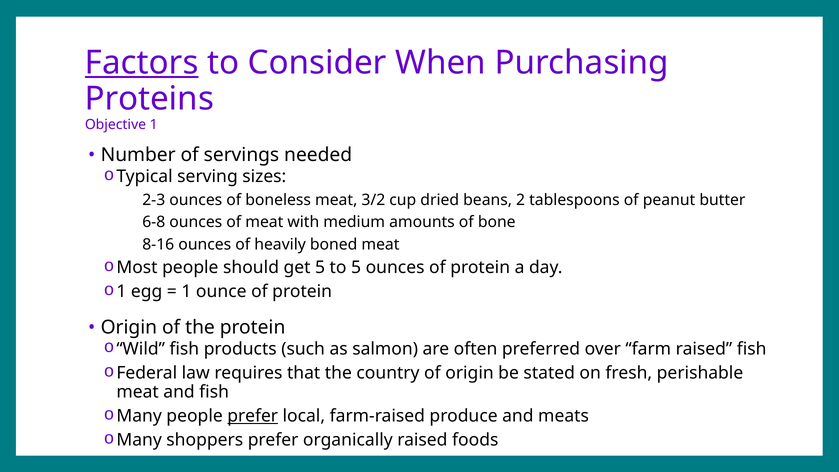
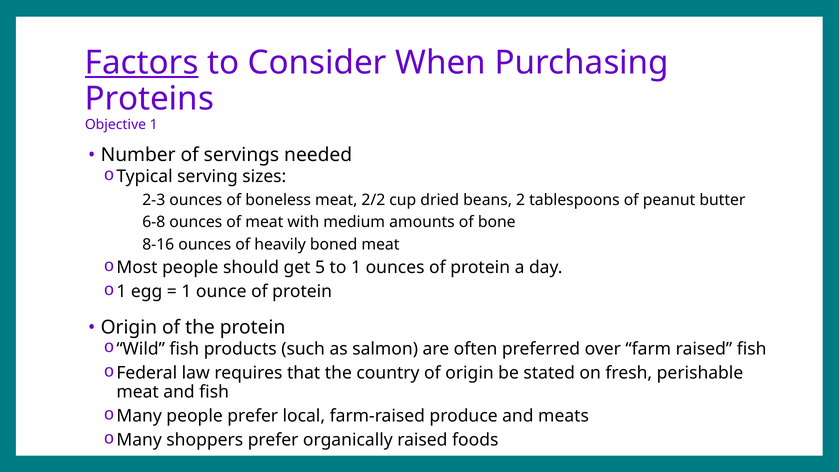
3/2: 3/2 -> 2/2
to 5: 5 -> 1
prefer at (253, 416) underline: present -> none
